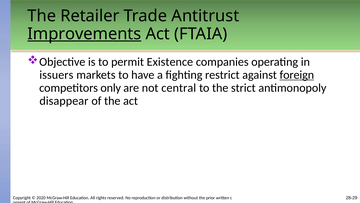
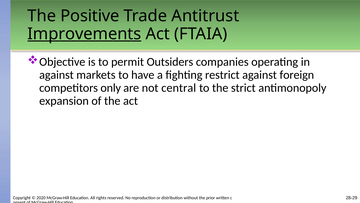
Retailer: Retailer -> Positive
Existence: Existence -> Outsiders
issuers at (56, 75): issuers -> against
foreign underline: present -> none
disappear: disappear -> expansion
